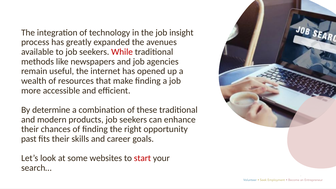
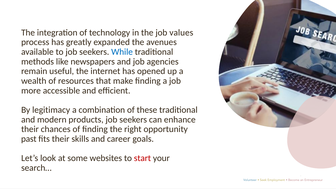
insight: insight -> values
While colour: red -> blue
determine: determine -> legitimacy
